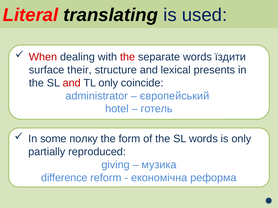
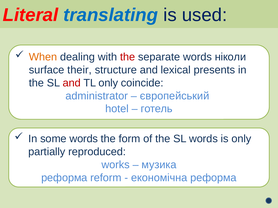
translating colour: black -> blue
When colour: red -> orange
їздити: їздити -> ніколи
some полку: полку -> words
giving: giving -> works
difference at (64, 178): difference -> реформа
